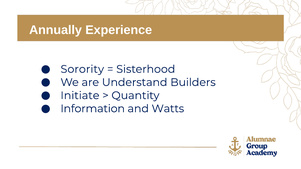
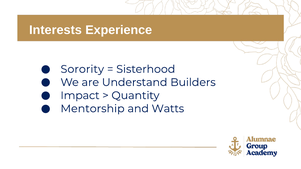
Annually: Annually -> Interests
Initiate: Initiate -> Impact
Information: Information -> Mentorship
